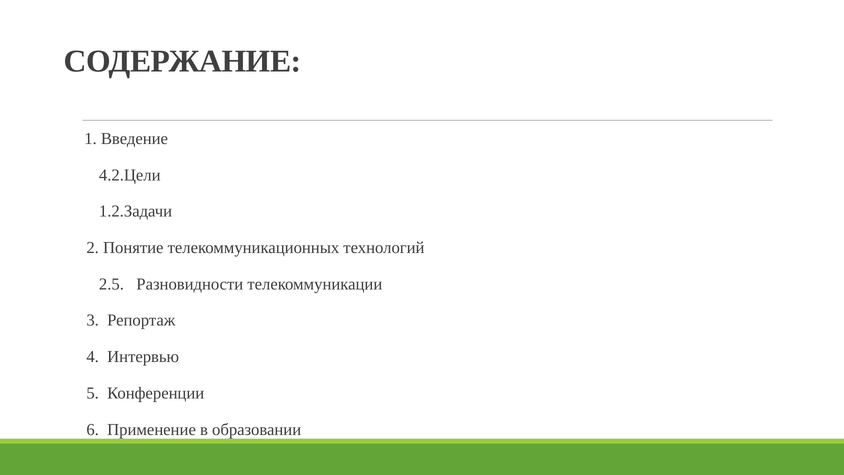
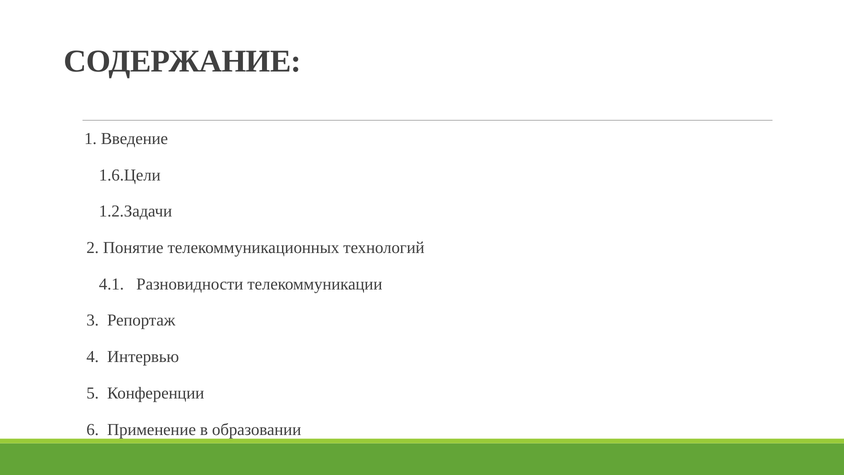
4.2.Цели: 4.2.Цели -> 1.6.Цели
2.5: 2.5 -> 4.1
